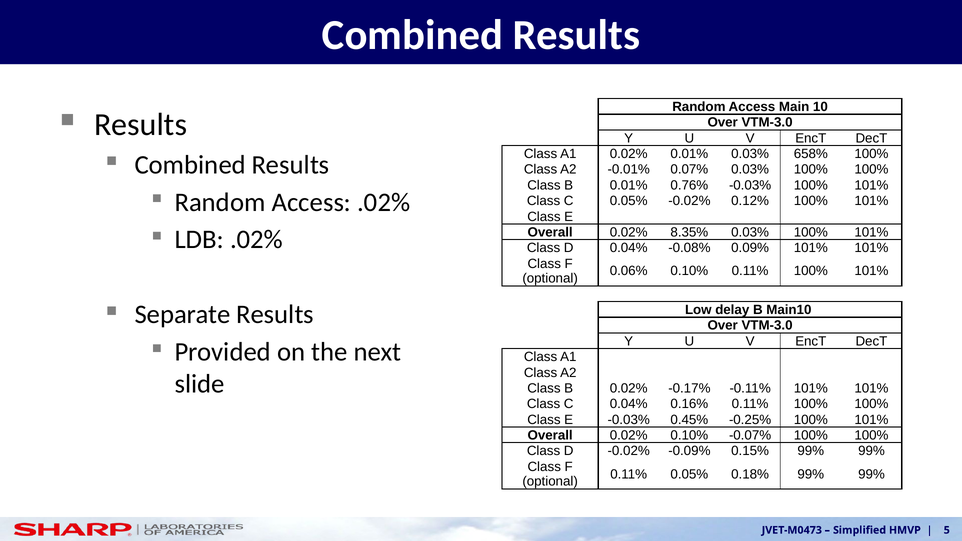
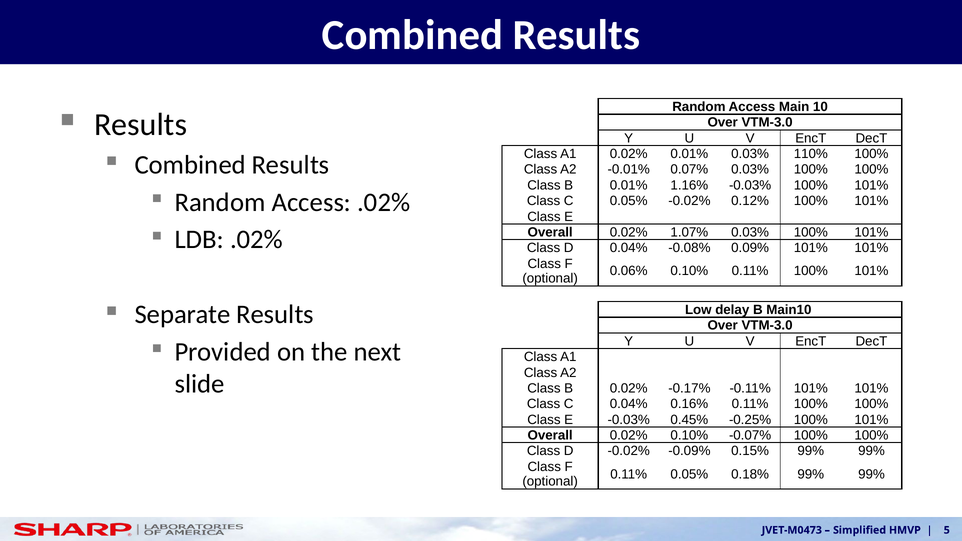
658%: 658% -> 110%
0.76%: 0.76% -> 1.16%
8.35%: 8.35% -> 1.07%
